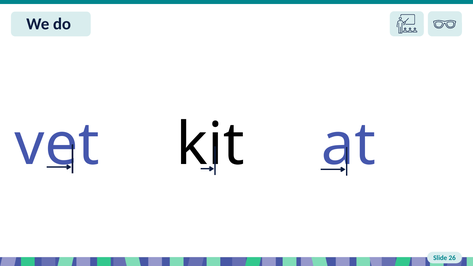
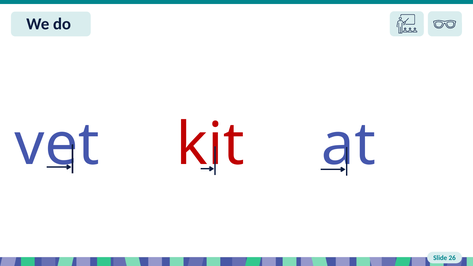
kit colour: black -> red
